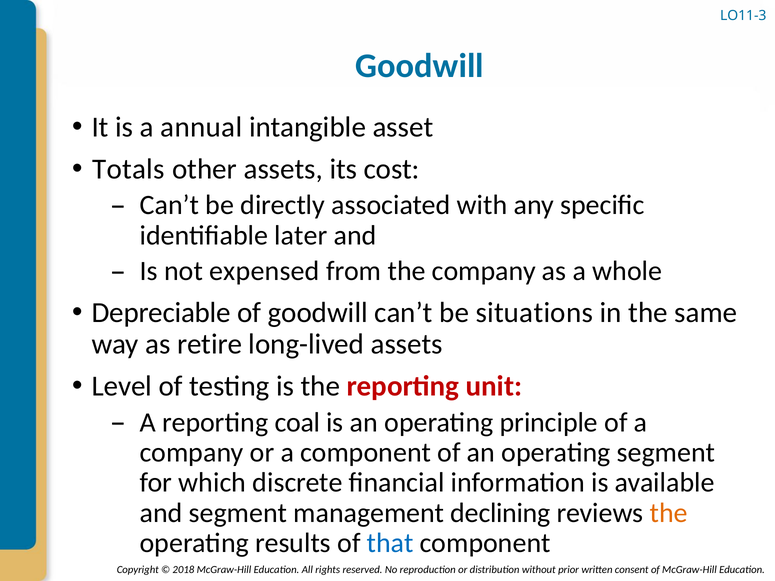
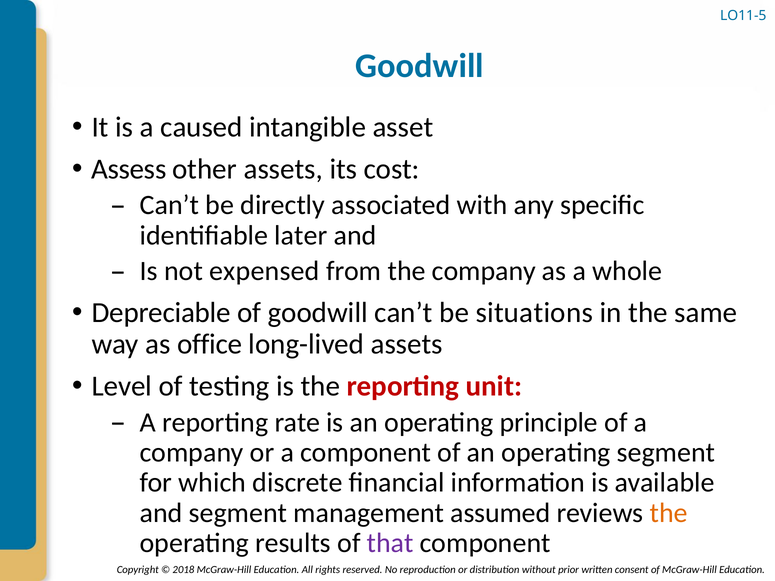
LO11-3: LO11-3 -> LO11-5
annual: annual -> caused
Totals: Totals -> Assess
retire: retire -> office
coal: coal -> rate
declining: declining -> assumed
that colour: blue -> purple
